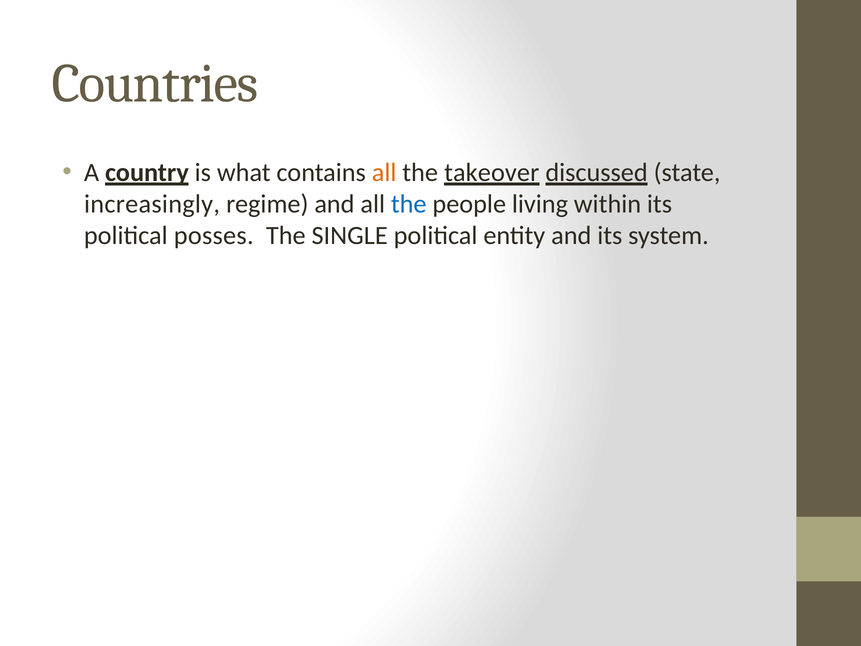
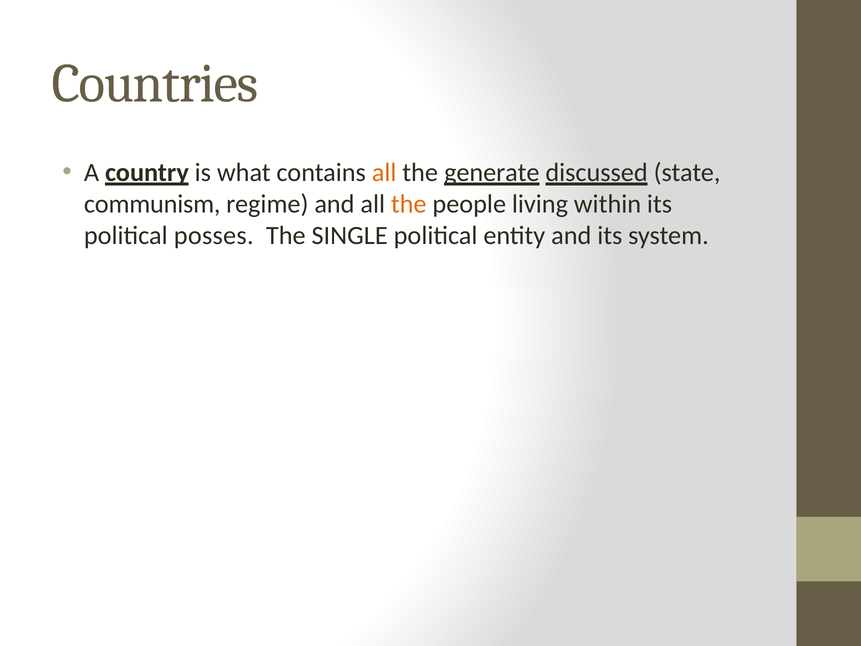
takeover: takeover -> generate
increasingly: increasingly -> communism
the at (409, 204) colour: blue -> orange
